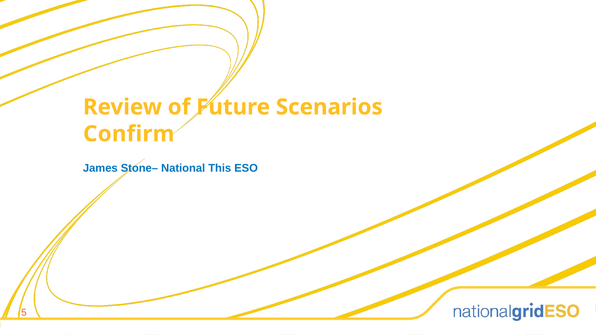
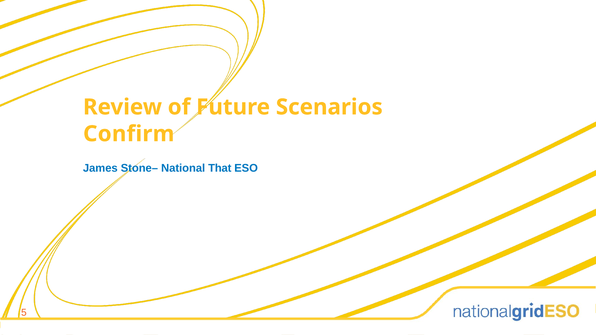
This: This -> That
